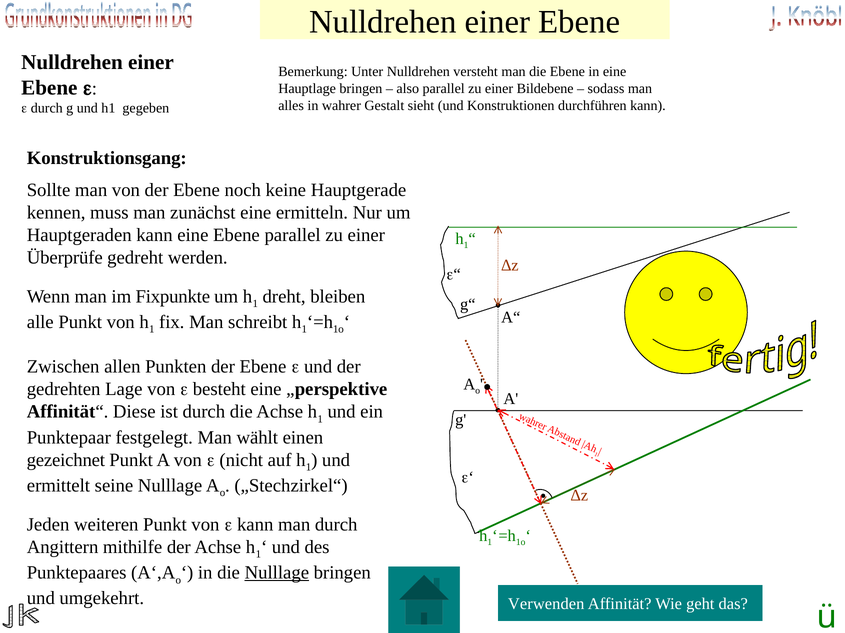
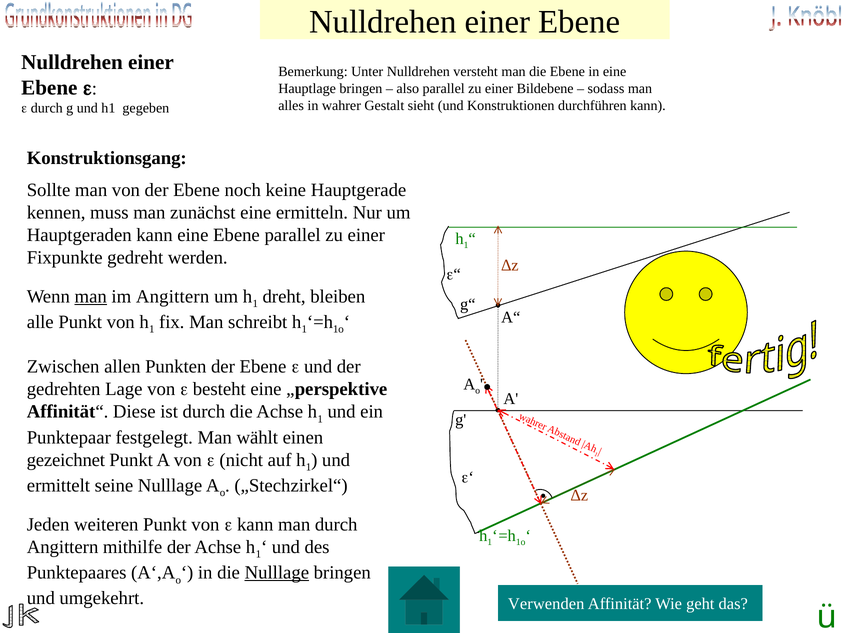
Überprüfe: Überprüfe -> Fixpunkte
man at (91, 297) underline: none -> present
im Fixpunkte: Fixpunkte -> Angittern
